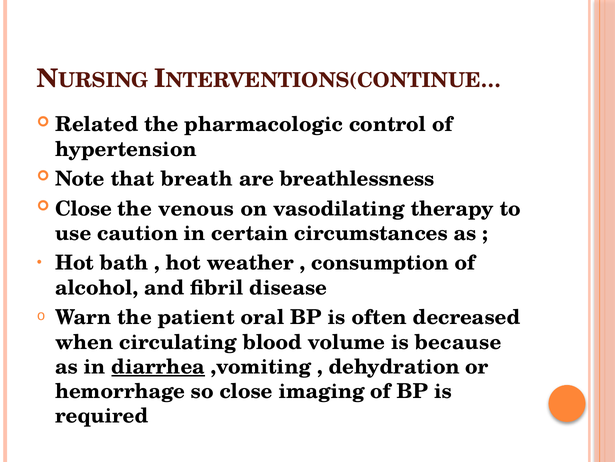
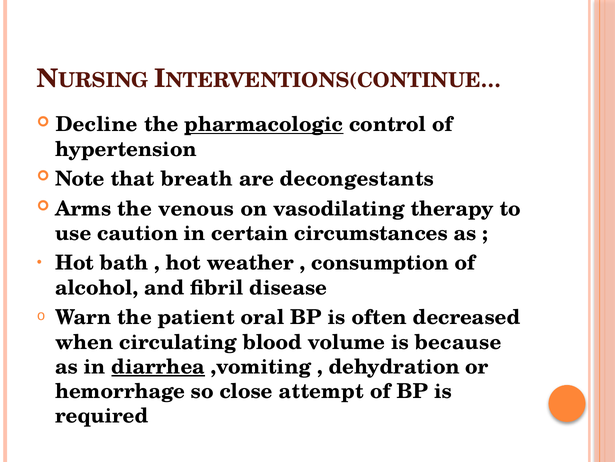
Related: Related -> Decline
pharmacologic underline: none -> present
breathlessness: breathlessness -> decongestants
Close at (83, 208): Close -> Arms
imaging: imaging -> attempt
